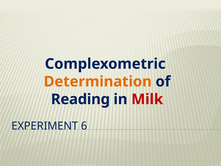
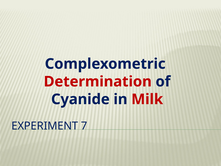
Determination colour: orange -> red
Reading: Reading -> Cyanide
6: 6 -> 7
